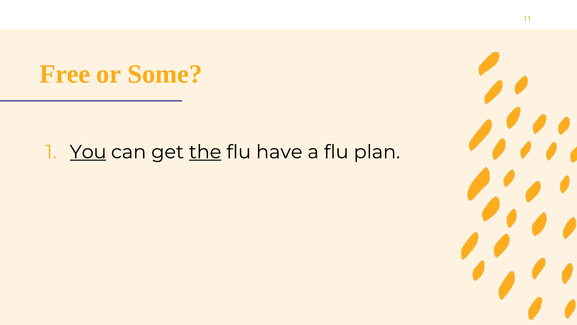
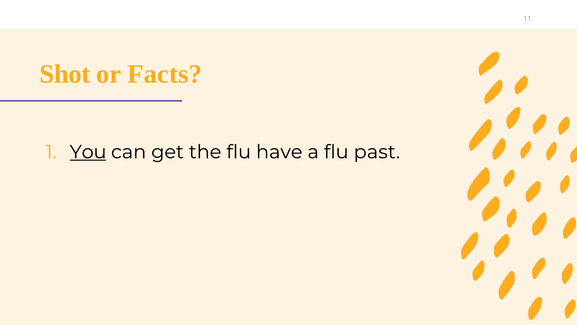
Free: Free -> Shot
Some: Some -> Facts
the underline: present -> none
plan: plan -> past
